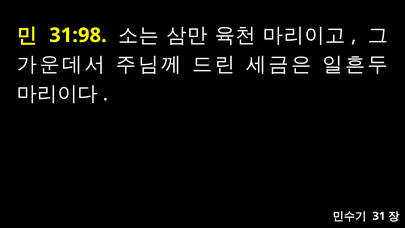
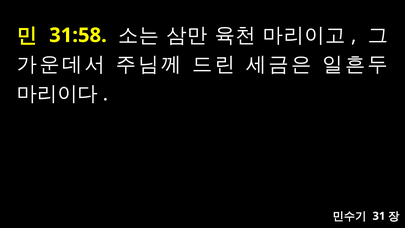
31:98: 31:98 -> 31:58
